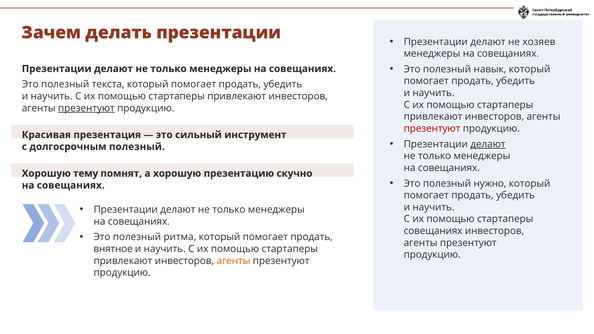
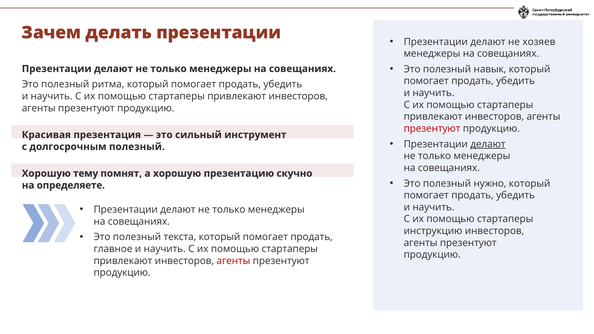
текста: текста -> ритма
презентуют at (86, 108) underline: present -> none
совещаниях at (71, 185): совещаниях -> определяете
совещаниях at (433, 231): совещаниях -> инструкцию
ритма: ритма -> текста
внятное: внятное -> главное
агенты at (233, 261) colour: orange -> red
